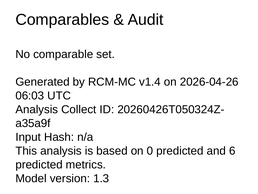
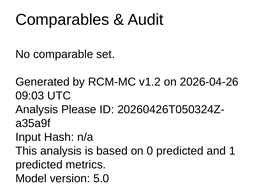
v1.4: v1.4 -> v1.2
06:03: 06:03 -> 09:03
Collect: Collect -> Please
6: 6 -> 1
1.3: 1.3 -> 5.0
